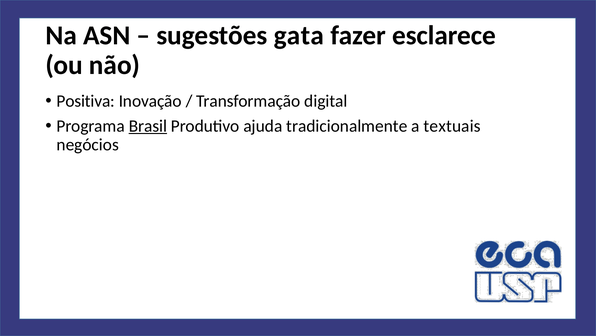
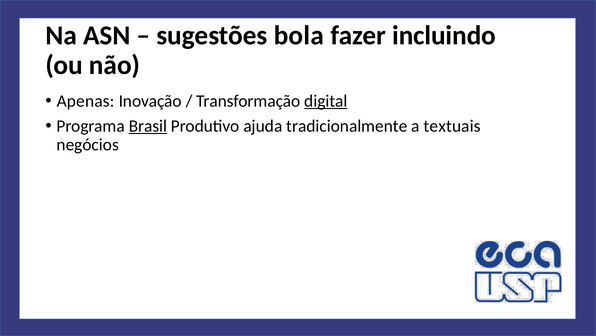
gata: gata -> bola
esclarece: esclarece -> incluindo
Positiva: Positiva -> Apenas
digital underline: none -> present
